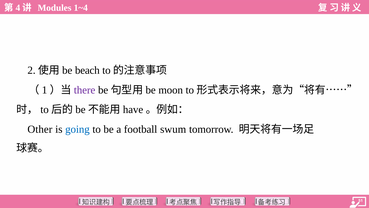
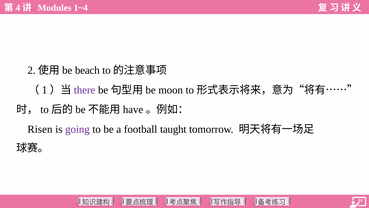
Other: Other -> Risen
going colour: blue -> purple
swum: swum -> taught
